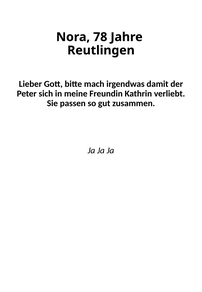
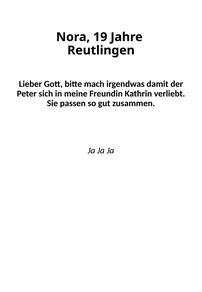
78: 78 -> 19
